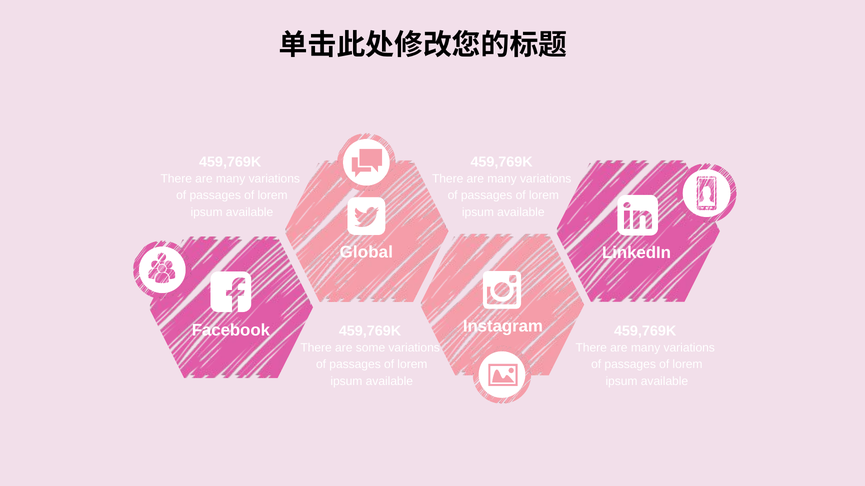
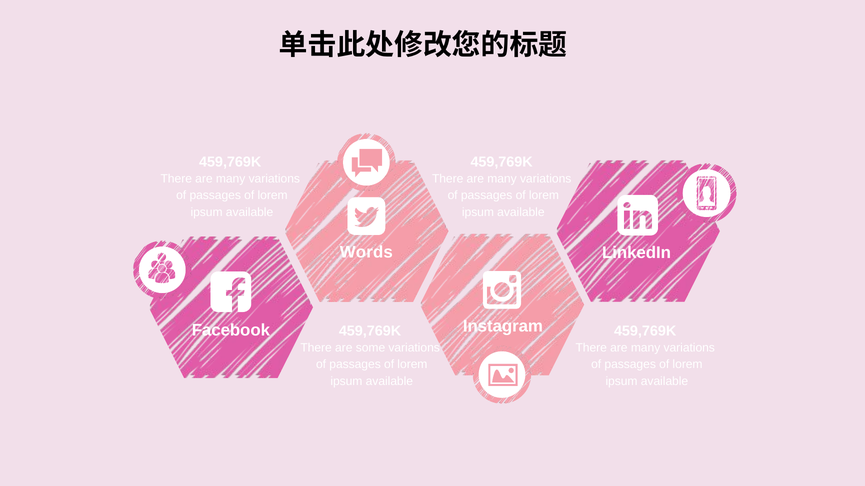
Global: Global -> Words
